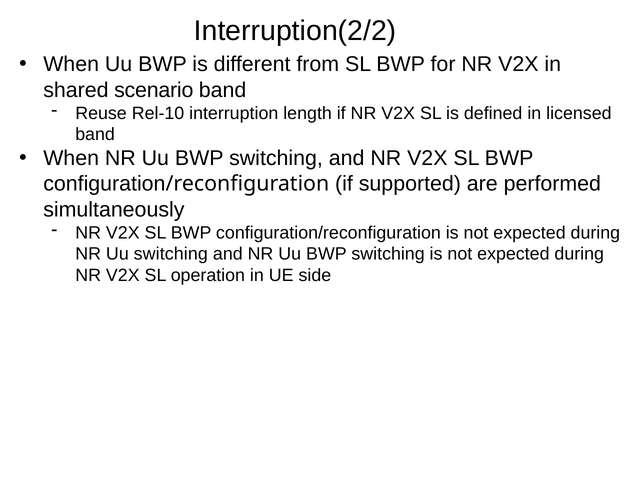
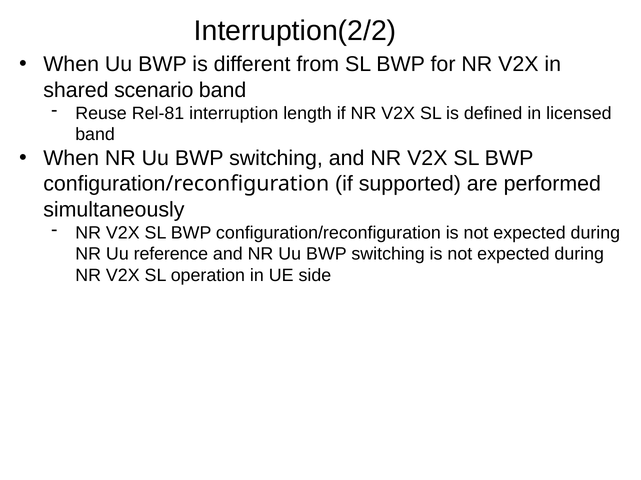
Rel-10: Rel-10 -> Rel-81
Uu switching: switching -> reference
